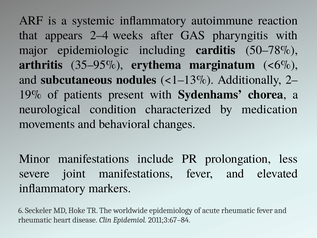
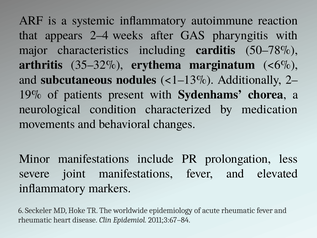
epidemiologic: epidemiologic -> characteristics
35–95%: 35–95% -> 35–32%
